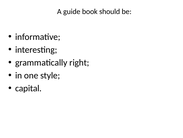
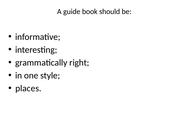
capital: capital -> places
